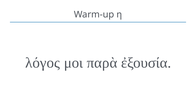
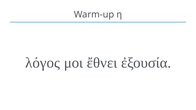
παρὰ: παρὰ -> ἔθνει
